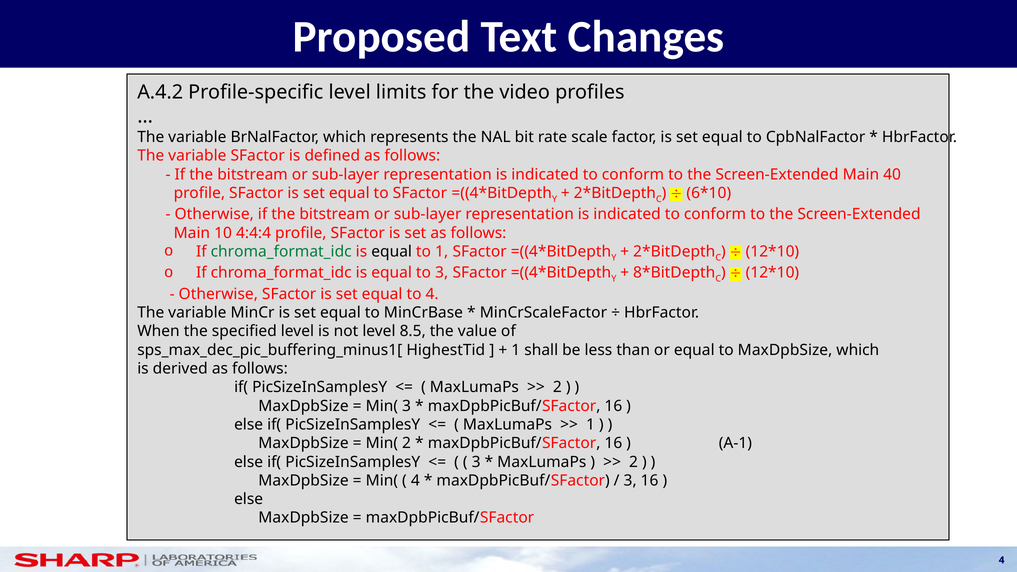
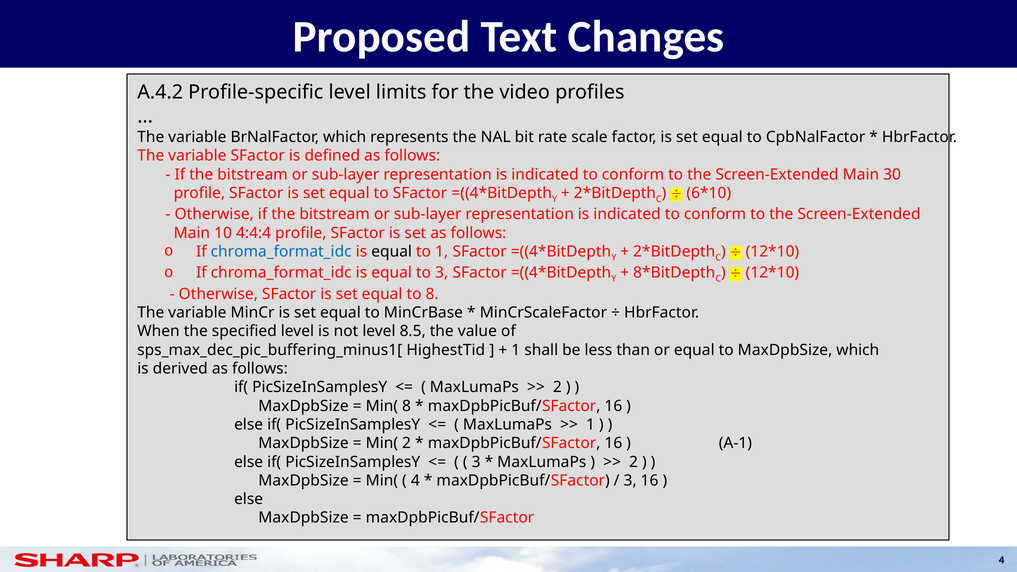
40: 40 -> 30
chroma_format_idc at (281, 252) colour: green -> blue
to 4: 4 -> 8
Min( 3: 3 -> 8
